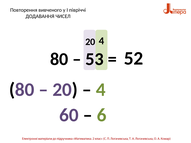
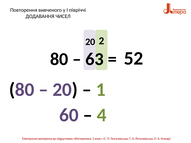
20 4: 4 -> 2
53: 53 -> 63
4 at (101, 90): 4 -> 1
6: 6 -> 4
